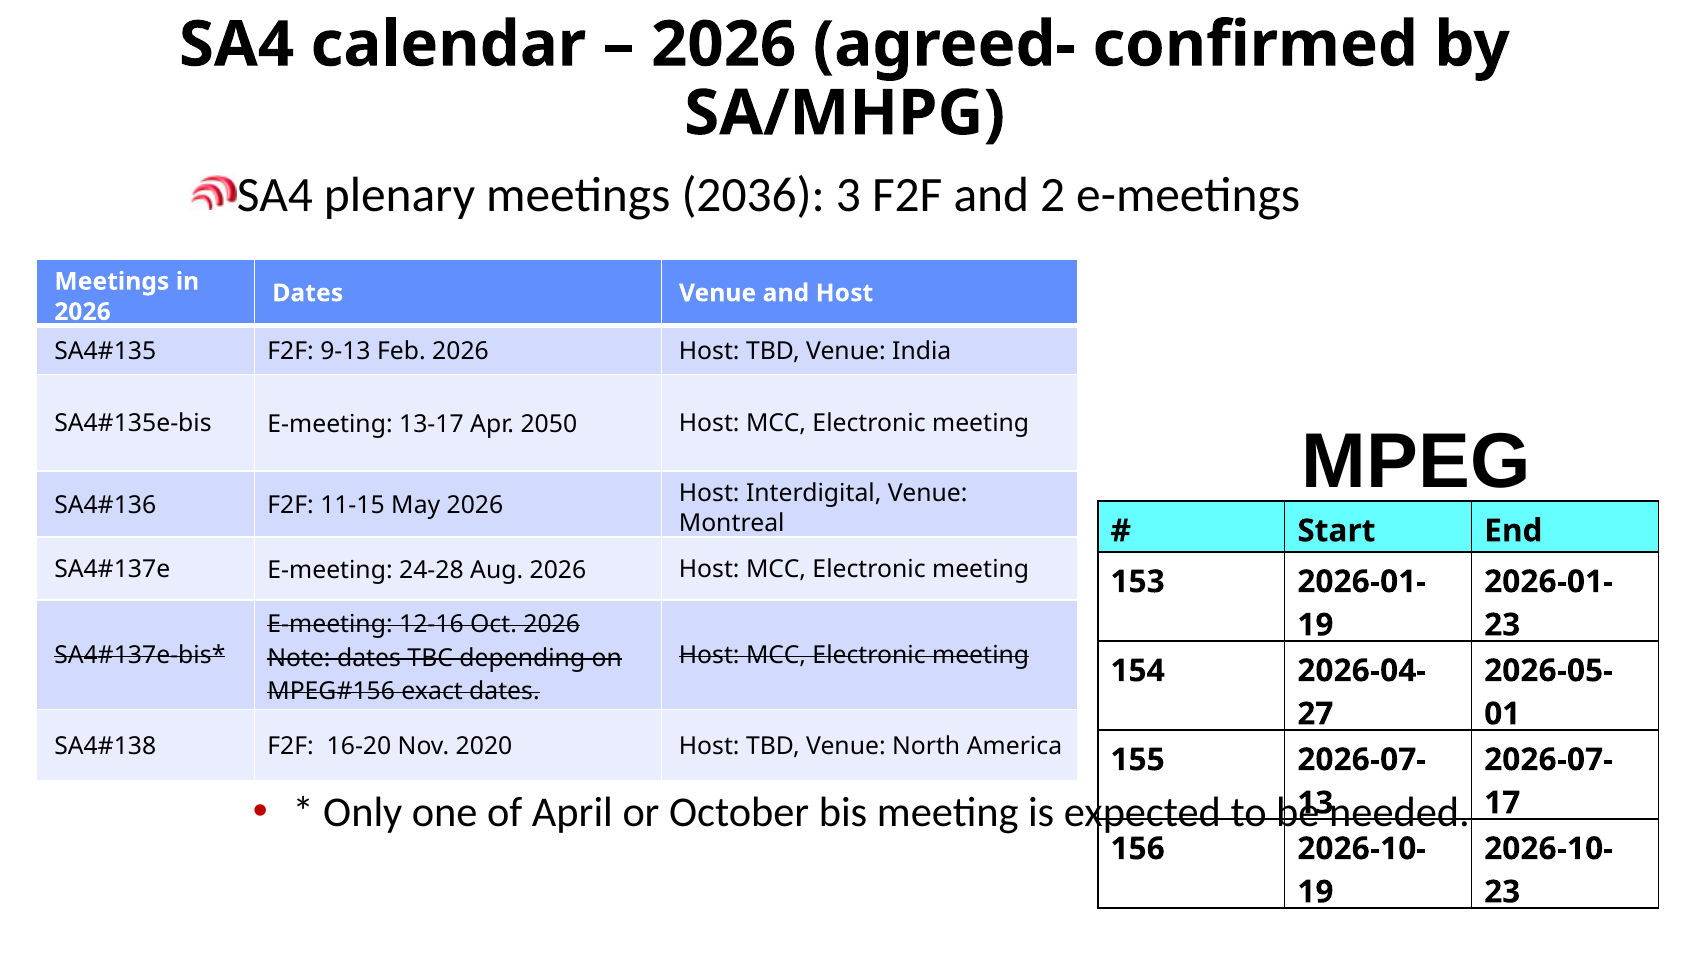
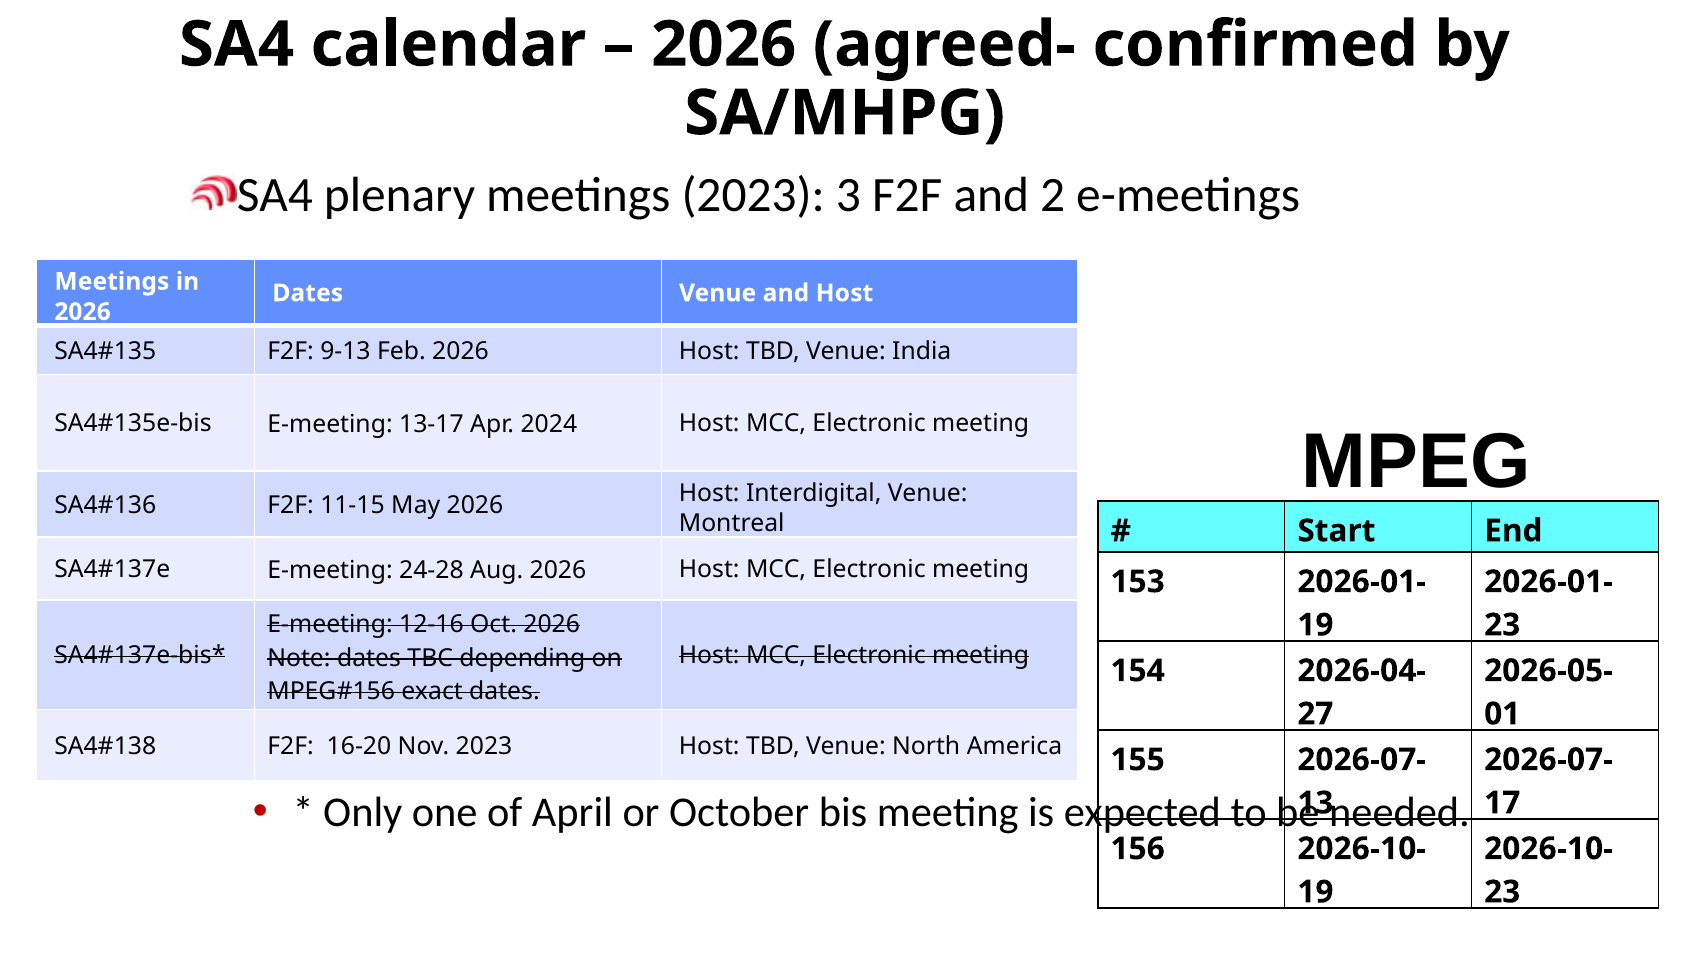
meetings 2036: 2036 -> 2023
2050: 2050 -> 2024
Nov 2020: 2020 -> 2023
